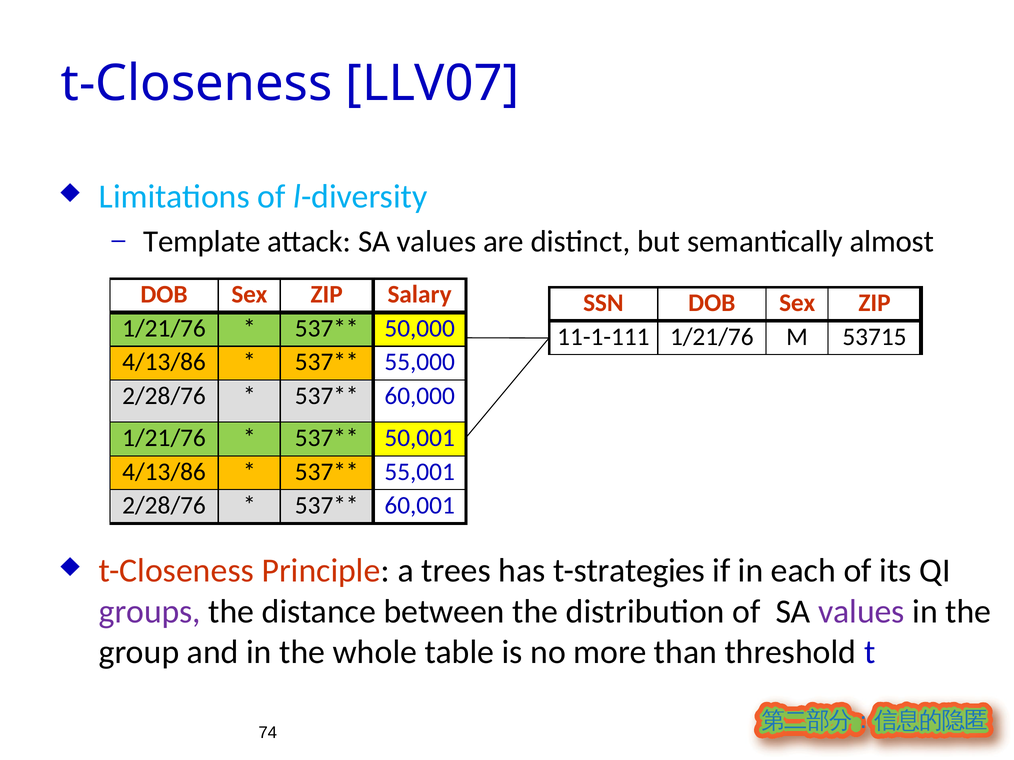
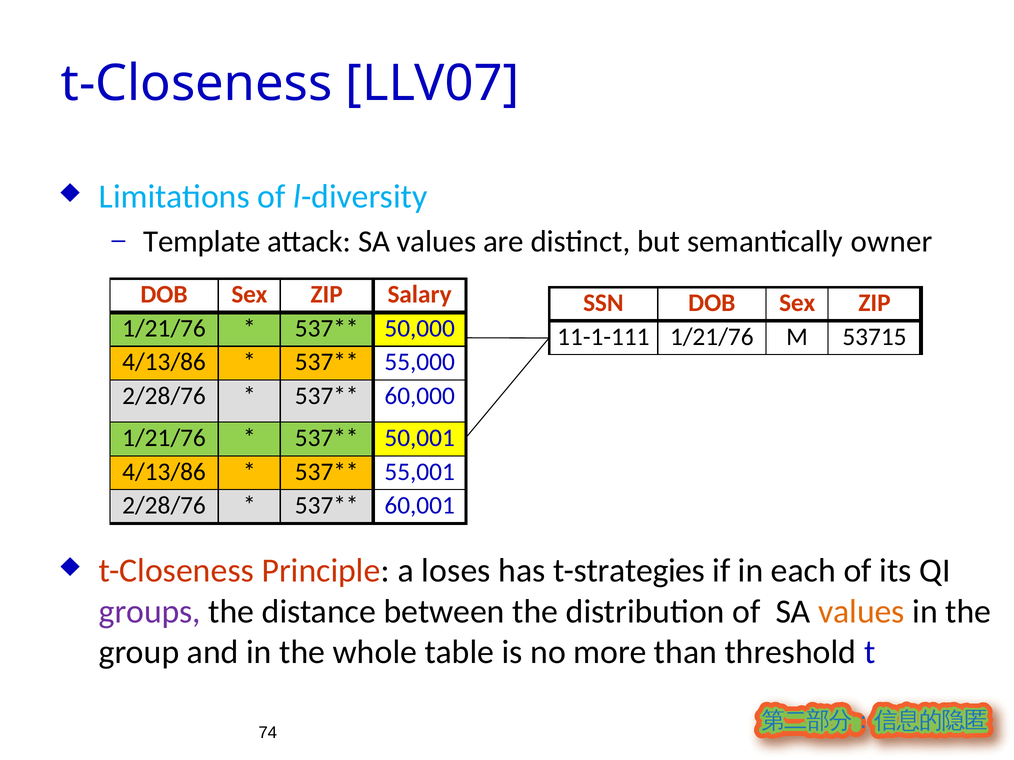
almost: almost -> owner
trees: trees -> loses
values at (861, 612) colour: purple -> orange
